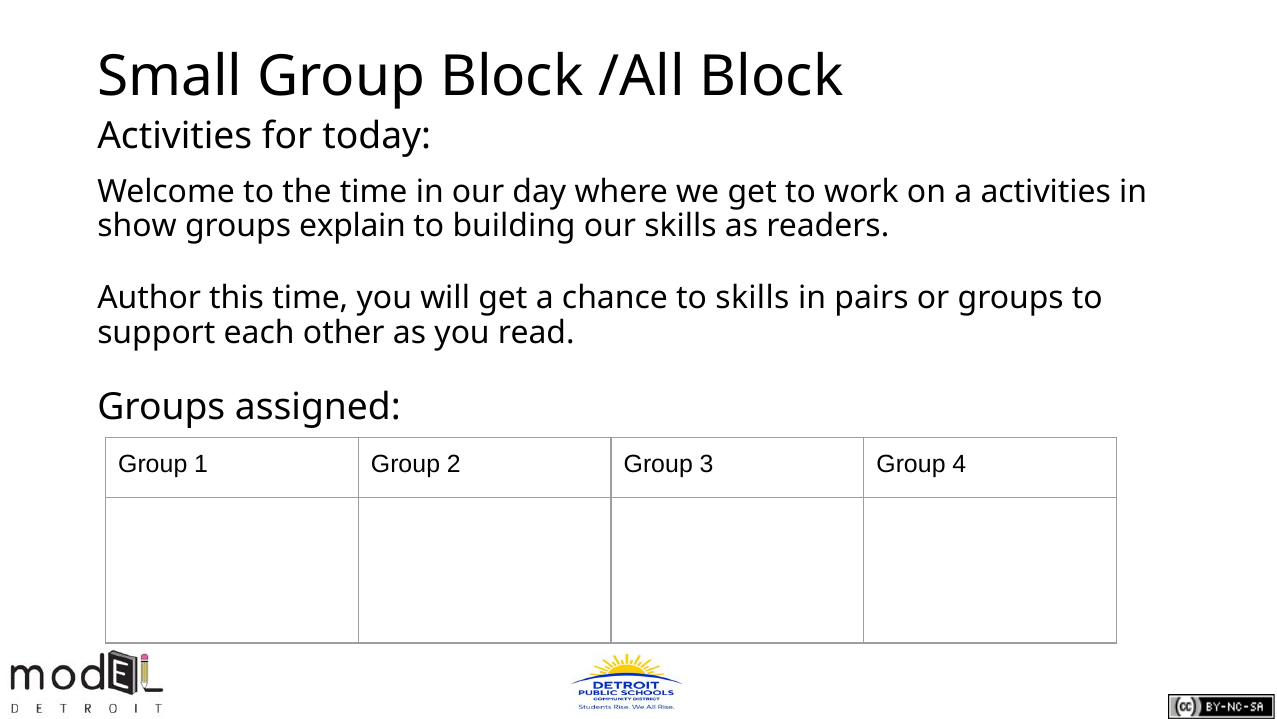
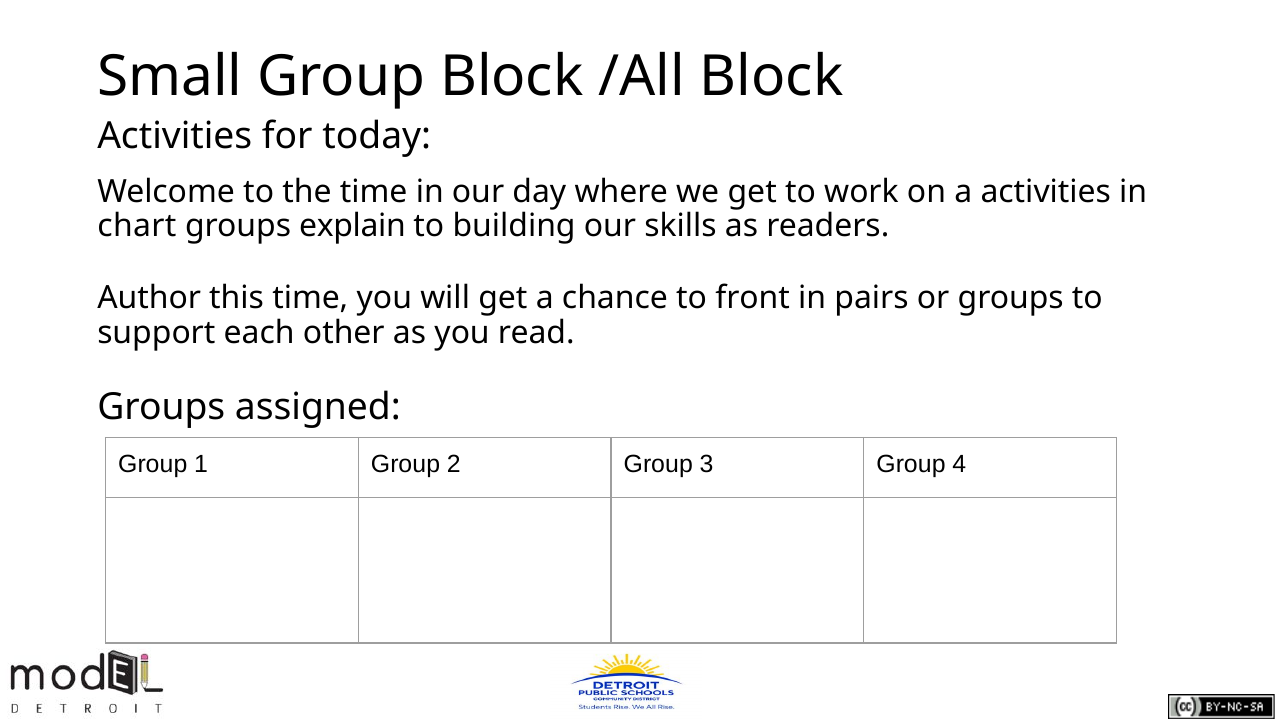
show: show -> chart
to skills: skills -> front
